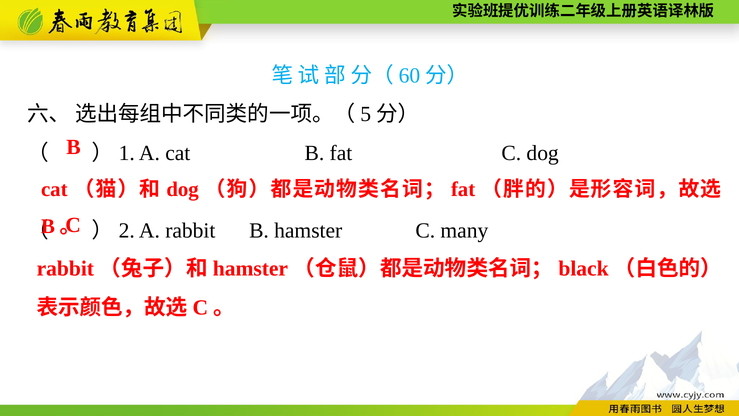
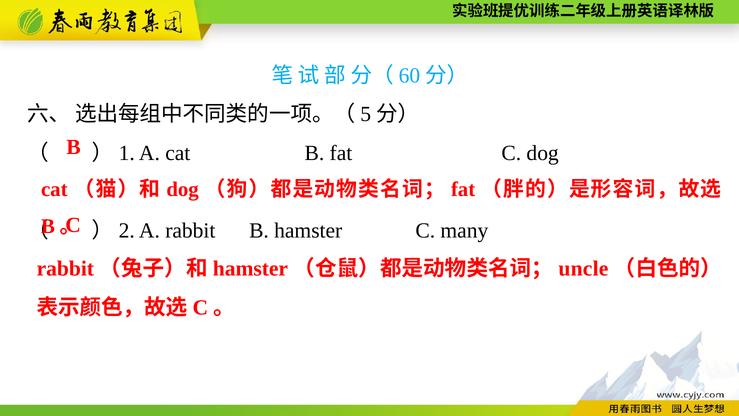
black: black -> uncle
